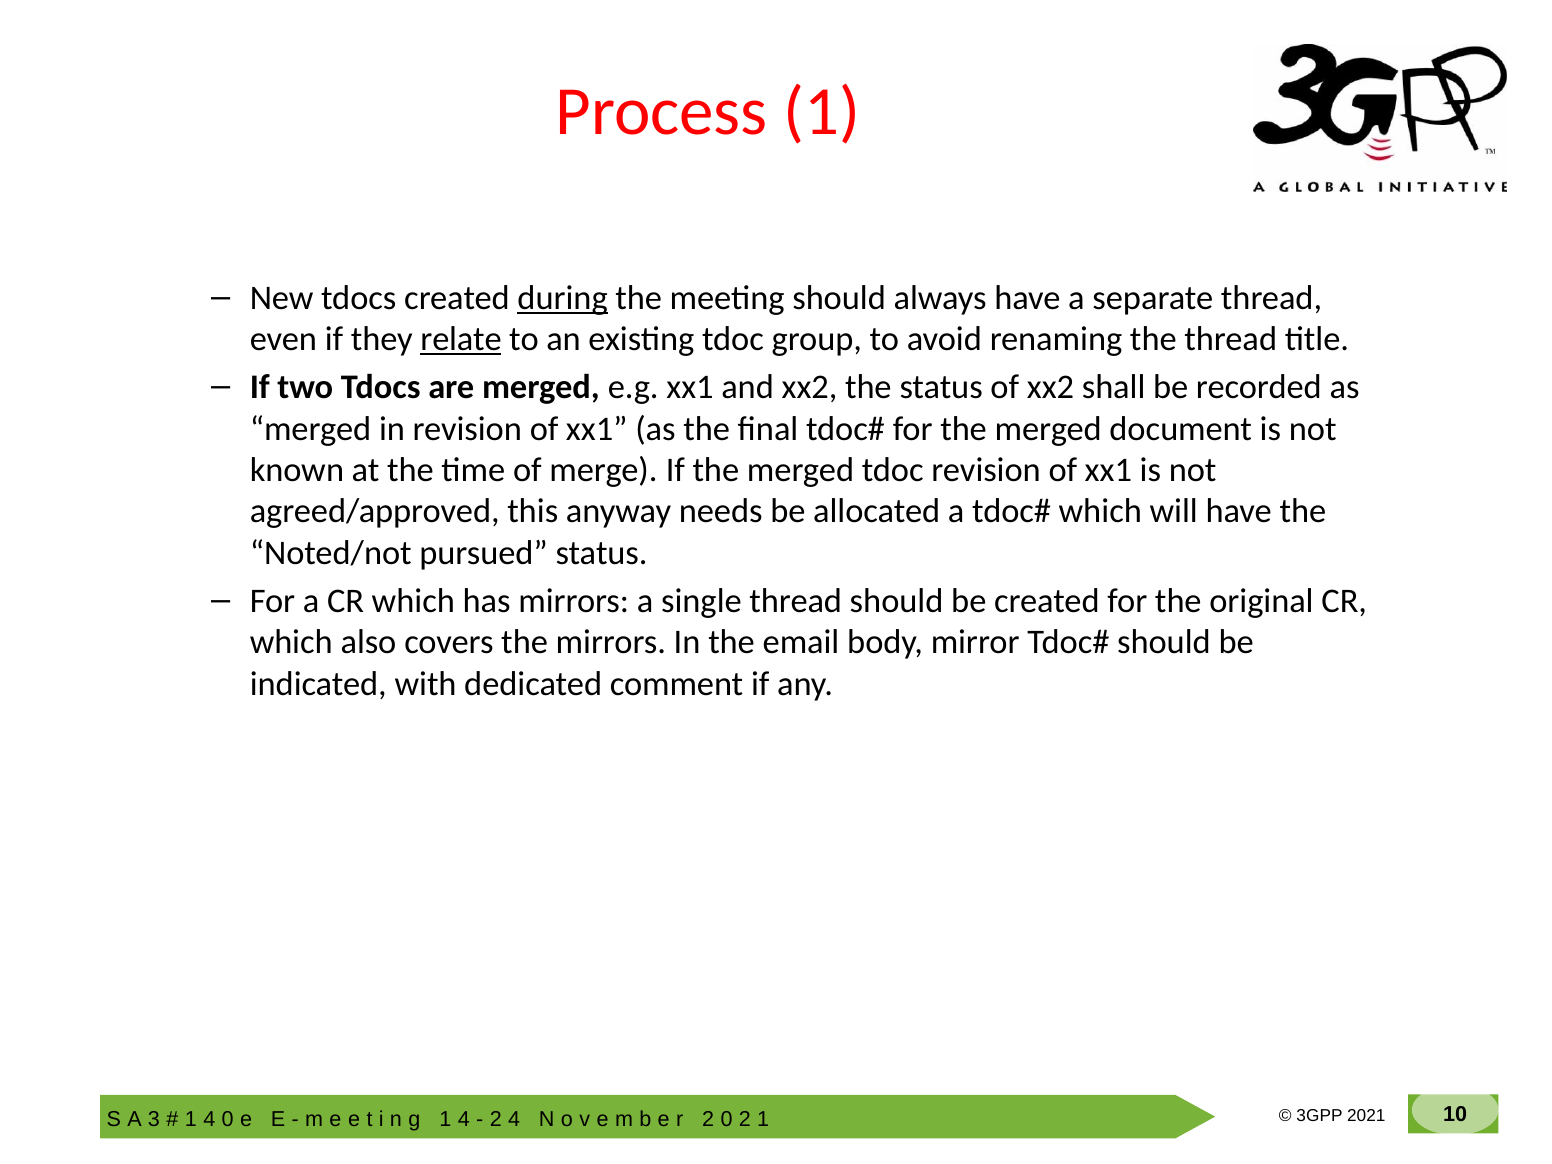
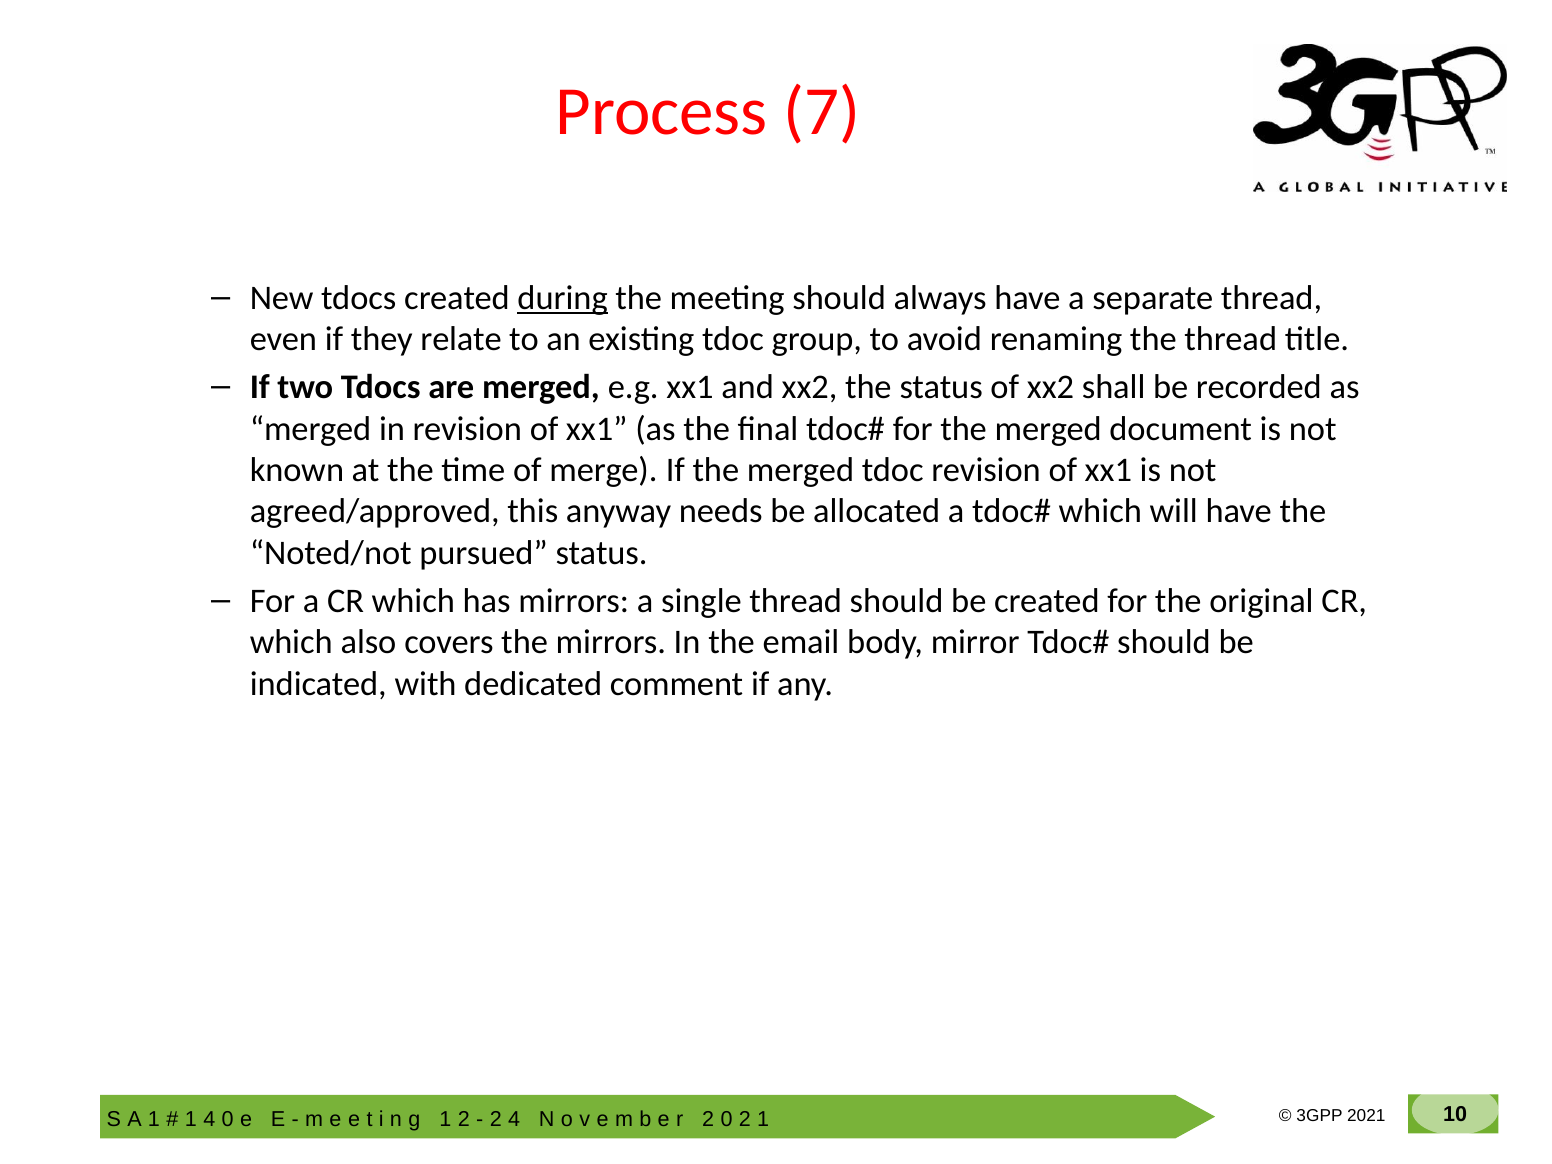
Process 1: 1 -> 7
relate underline: present -> none
A 3: 3 -> 1
4 at (464, 1119): 4 -> 2
